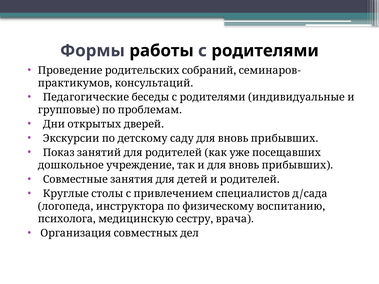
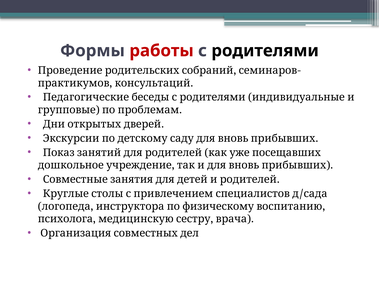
работы colour: black -> red
